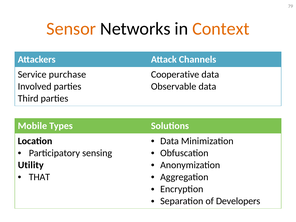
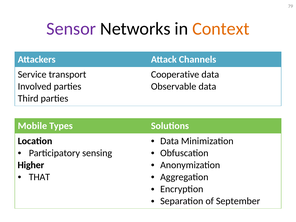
Sensor colour: orange -> purple
purchase: purchase -> transport
Utility: Utility -> Higher
Developers: Developers -> September
